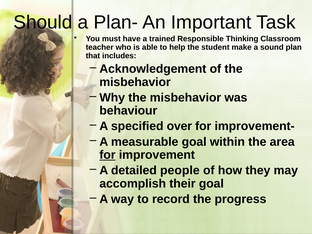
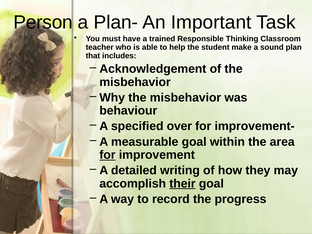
Should: Should -> Person
people: people -> writing
their underline: none -> present
